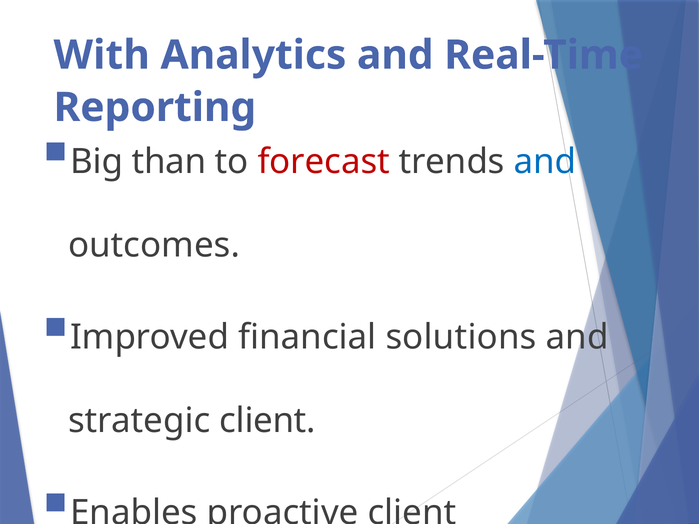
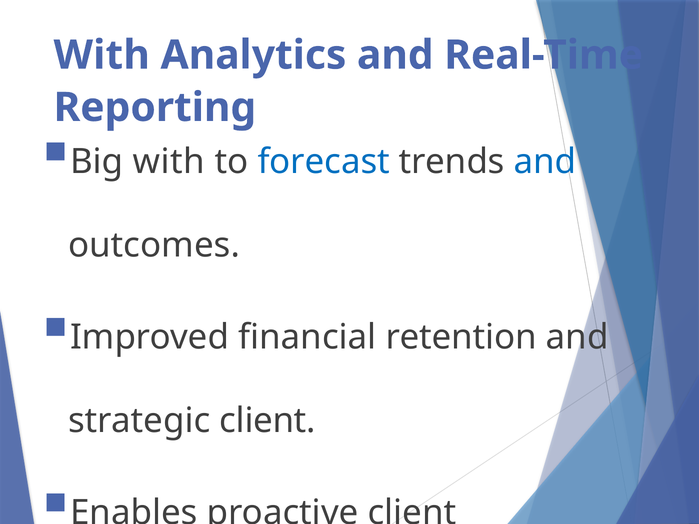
Big than: than -> with
forecast colour: red -> blue
solutions: solutions -> retention
